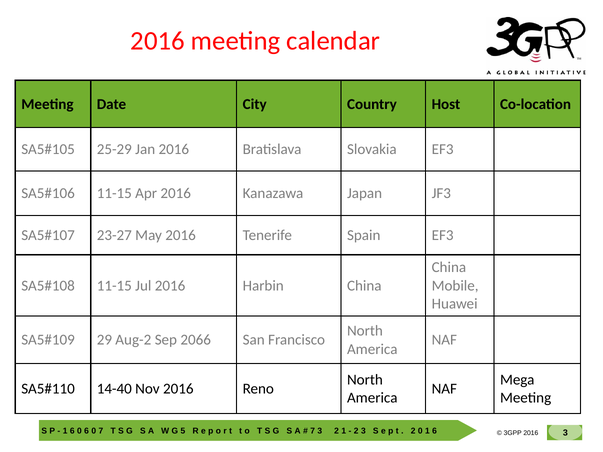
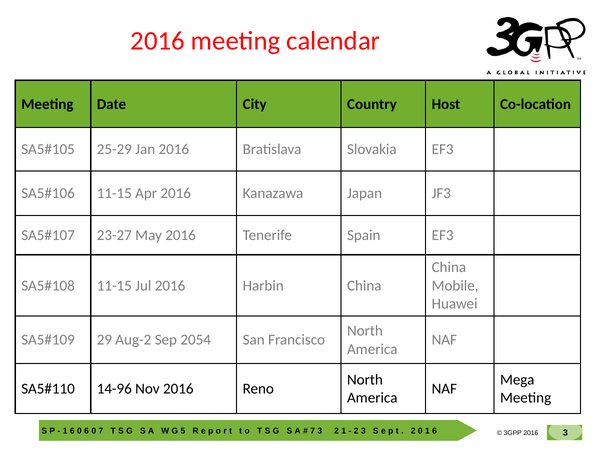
2066: 2066 -> 2054
14-40: 14-40 -> 14-96
